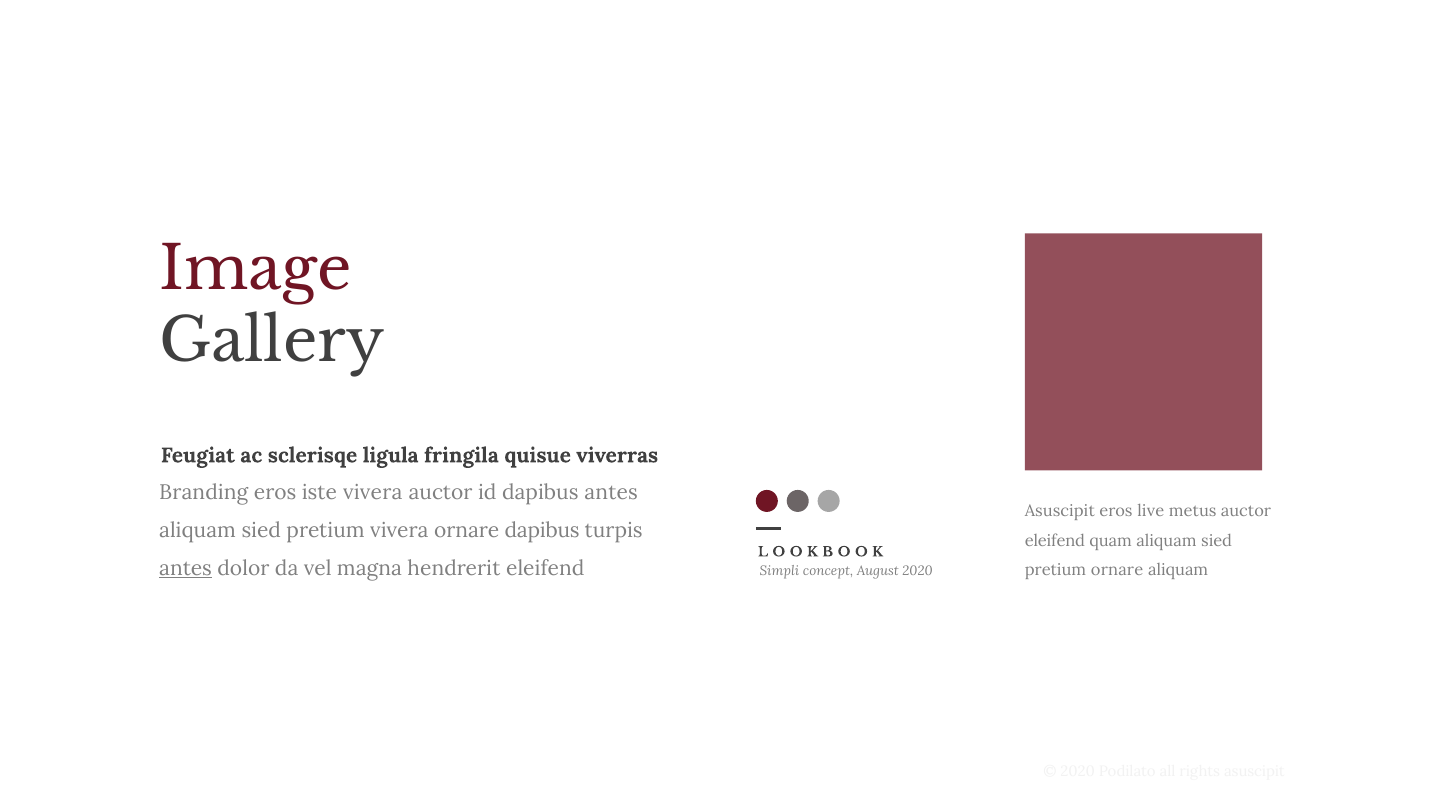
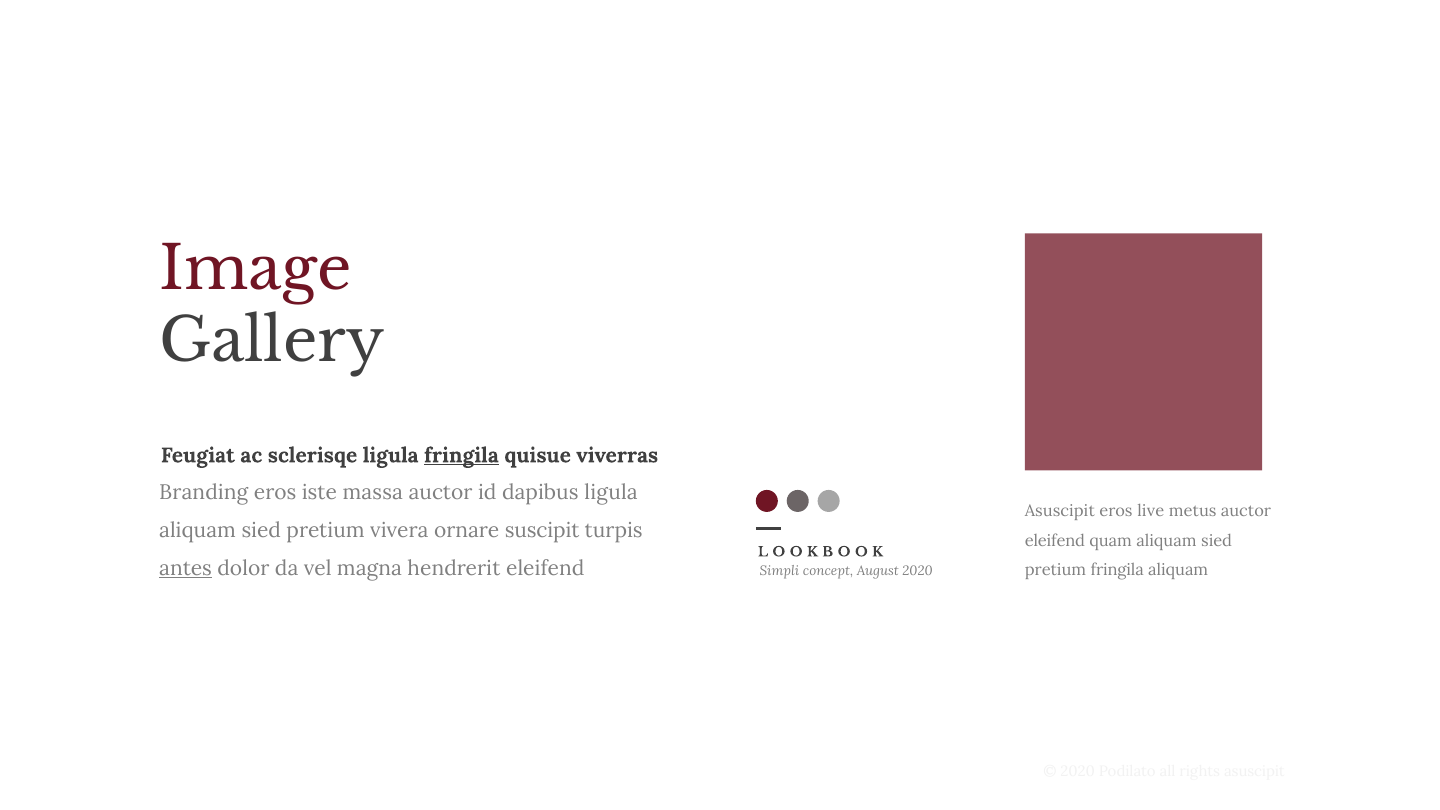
fringila at (461, 455) underline: none -> present
iste vivera: vivera -> massa
dapibus antes: antes -> ligula
ornare dapibus: dapibus -> suscipit
pretium ornare: ornare -> fringila
